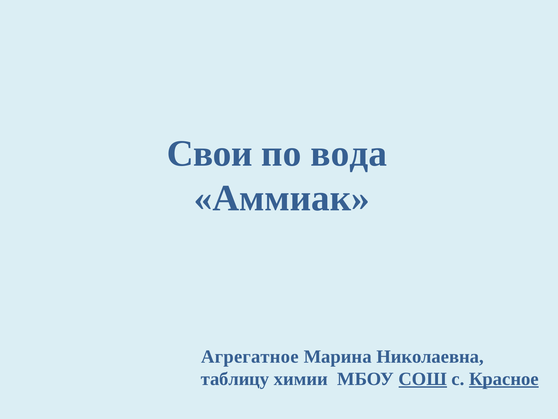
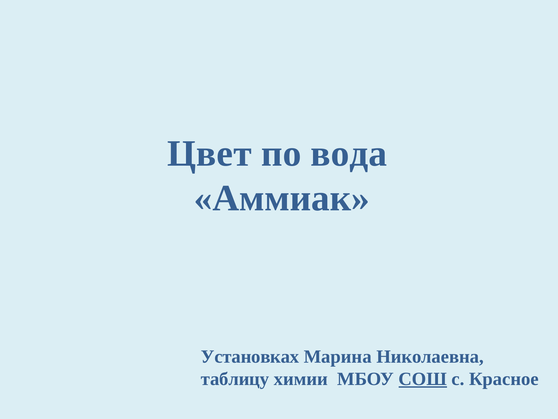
Свои: Свои -> Цвет
Агрегатное: Агрегатное -> Установках
Красное underline: present -> none
